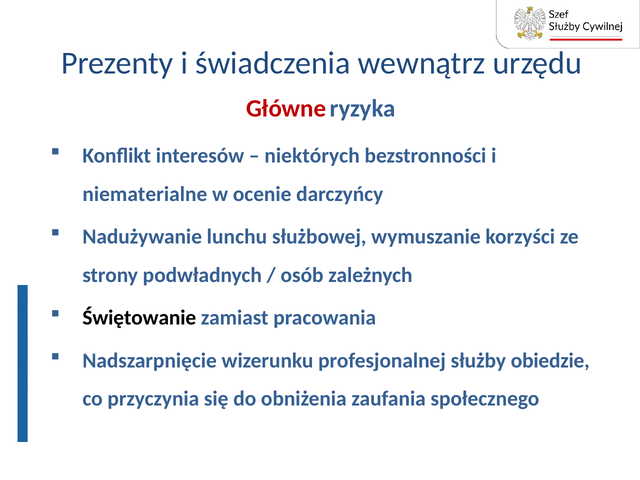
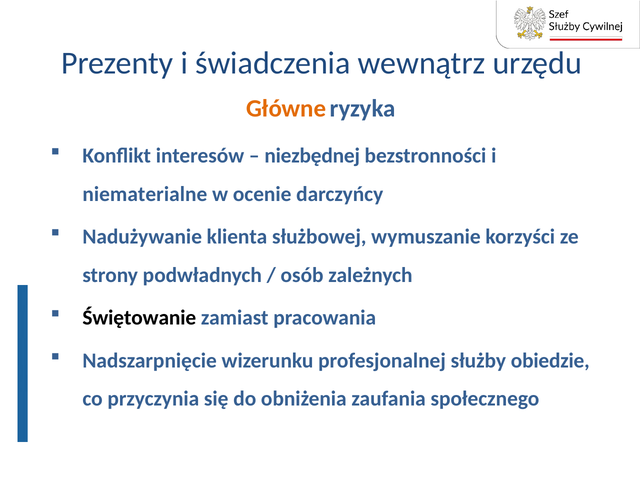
Główne colour: red -> orange
niektórych: niektórych -> niezbędnej
lunchu: lunchu -> klienta
